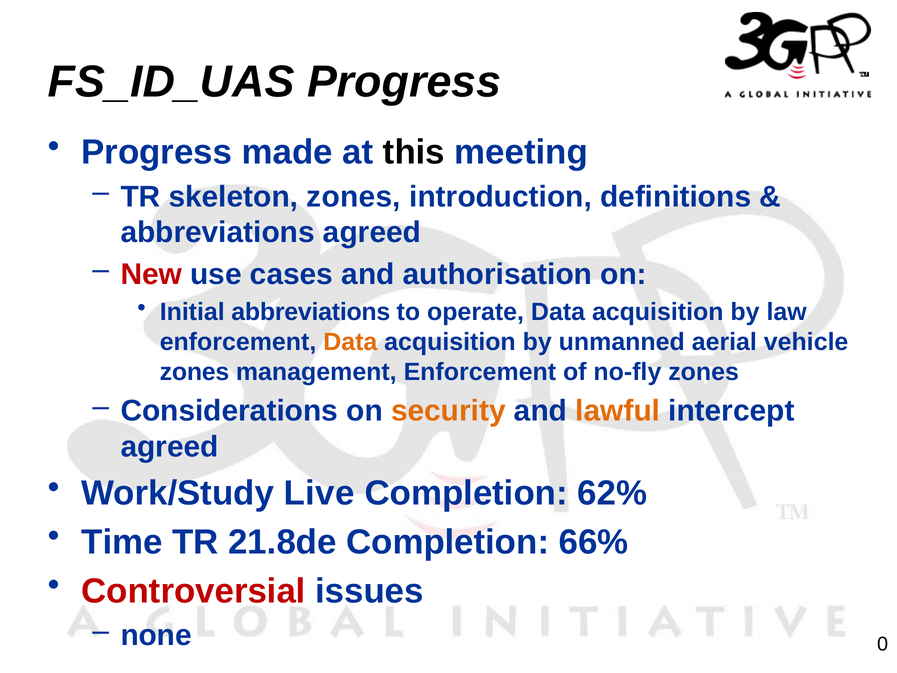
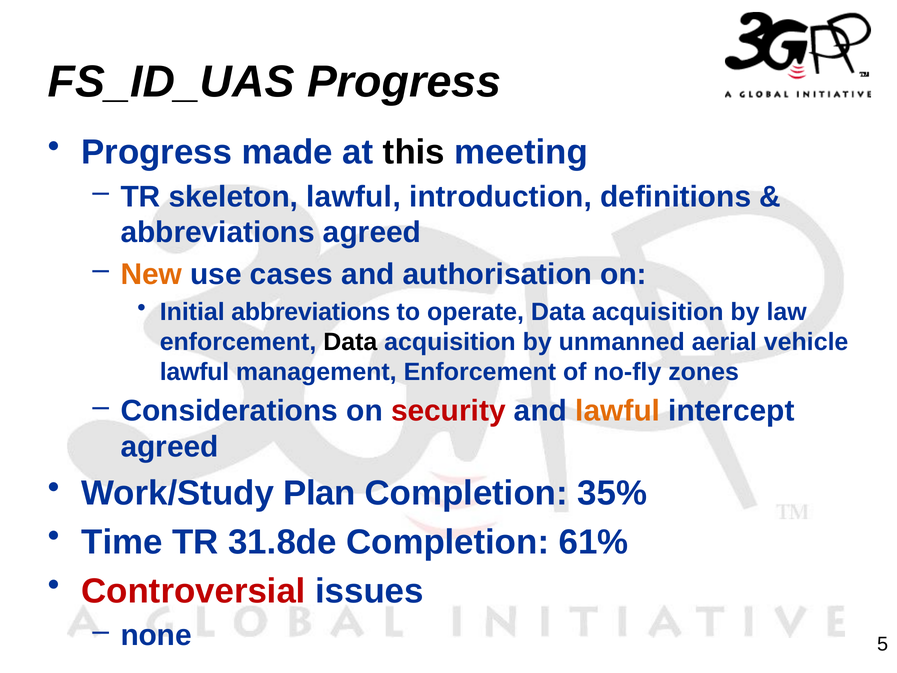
skeleton zones: zones -> lawful
New colour: red -> orange
Data at (350, 342) colour: orange -> black
zones at (195, 372): zones -> lawful
security colour: orange -> red
Live: Live -> Plan
62%: 62% -> 35%
21.8de: 21.8de -> 31.8de
66%: 66% -> 61%
0: 0 -> 5
